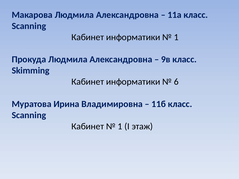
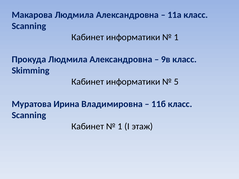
6: 6 -> 5
